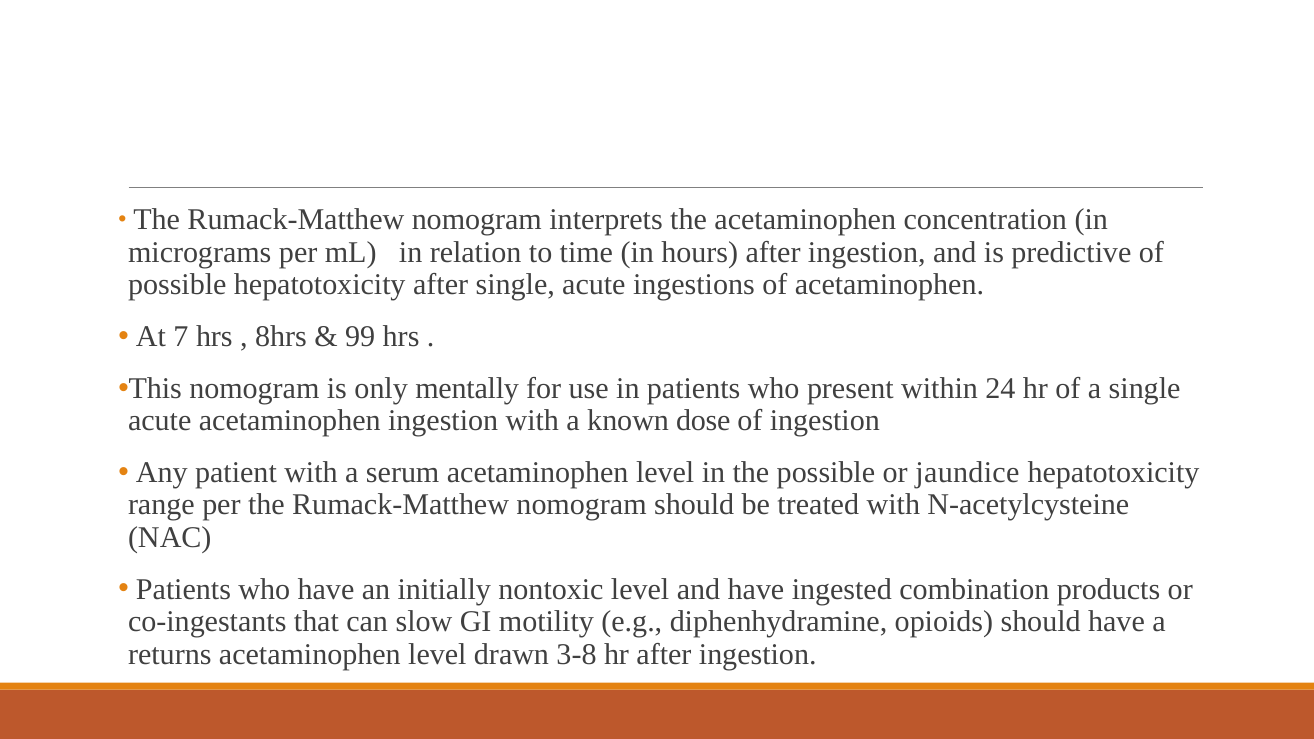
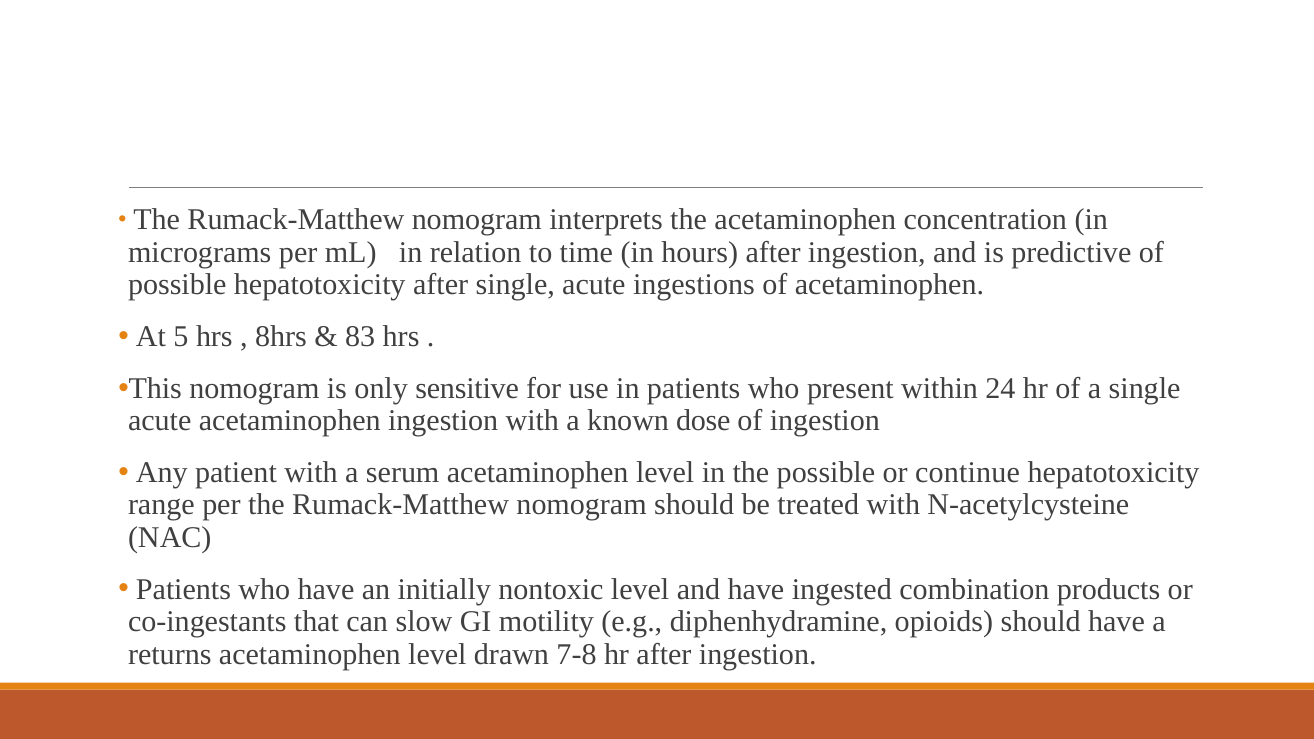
7: 7 -> 5
99: 99 -> 83
mentally: mentally -> sensitive
jaundice: jaundice -> continue
3-8: 3-8 -> 7-8
